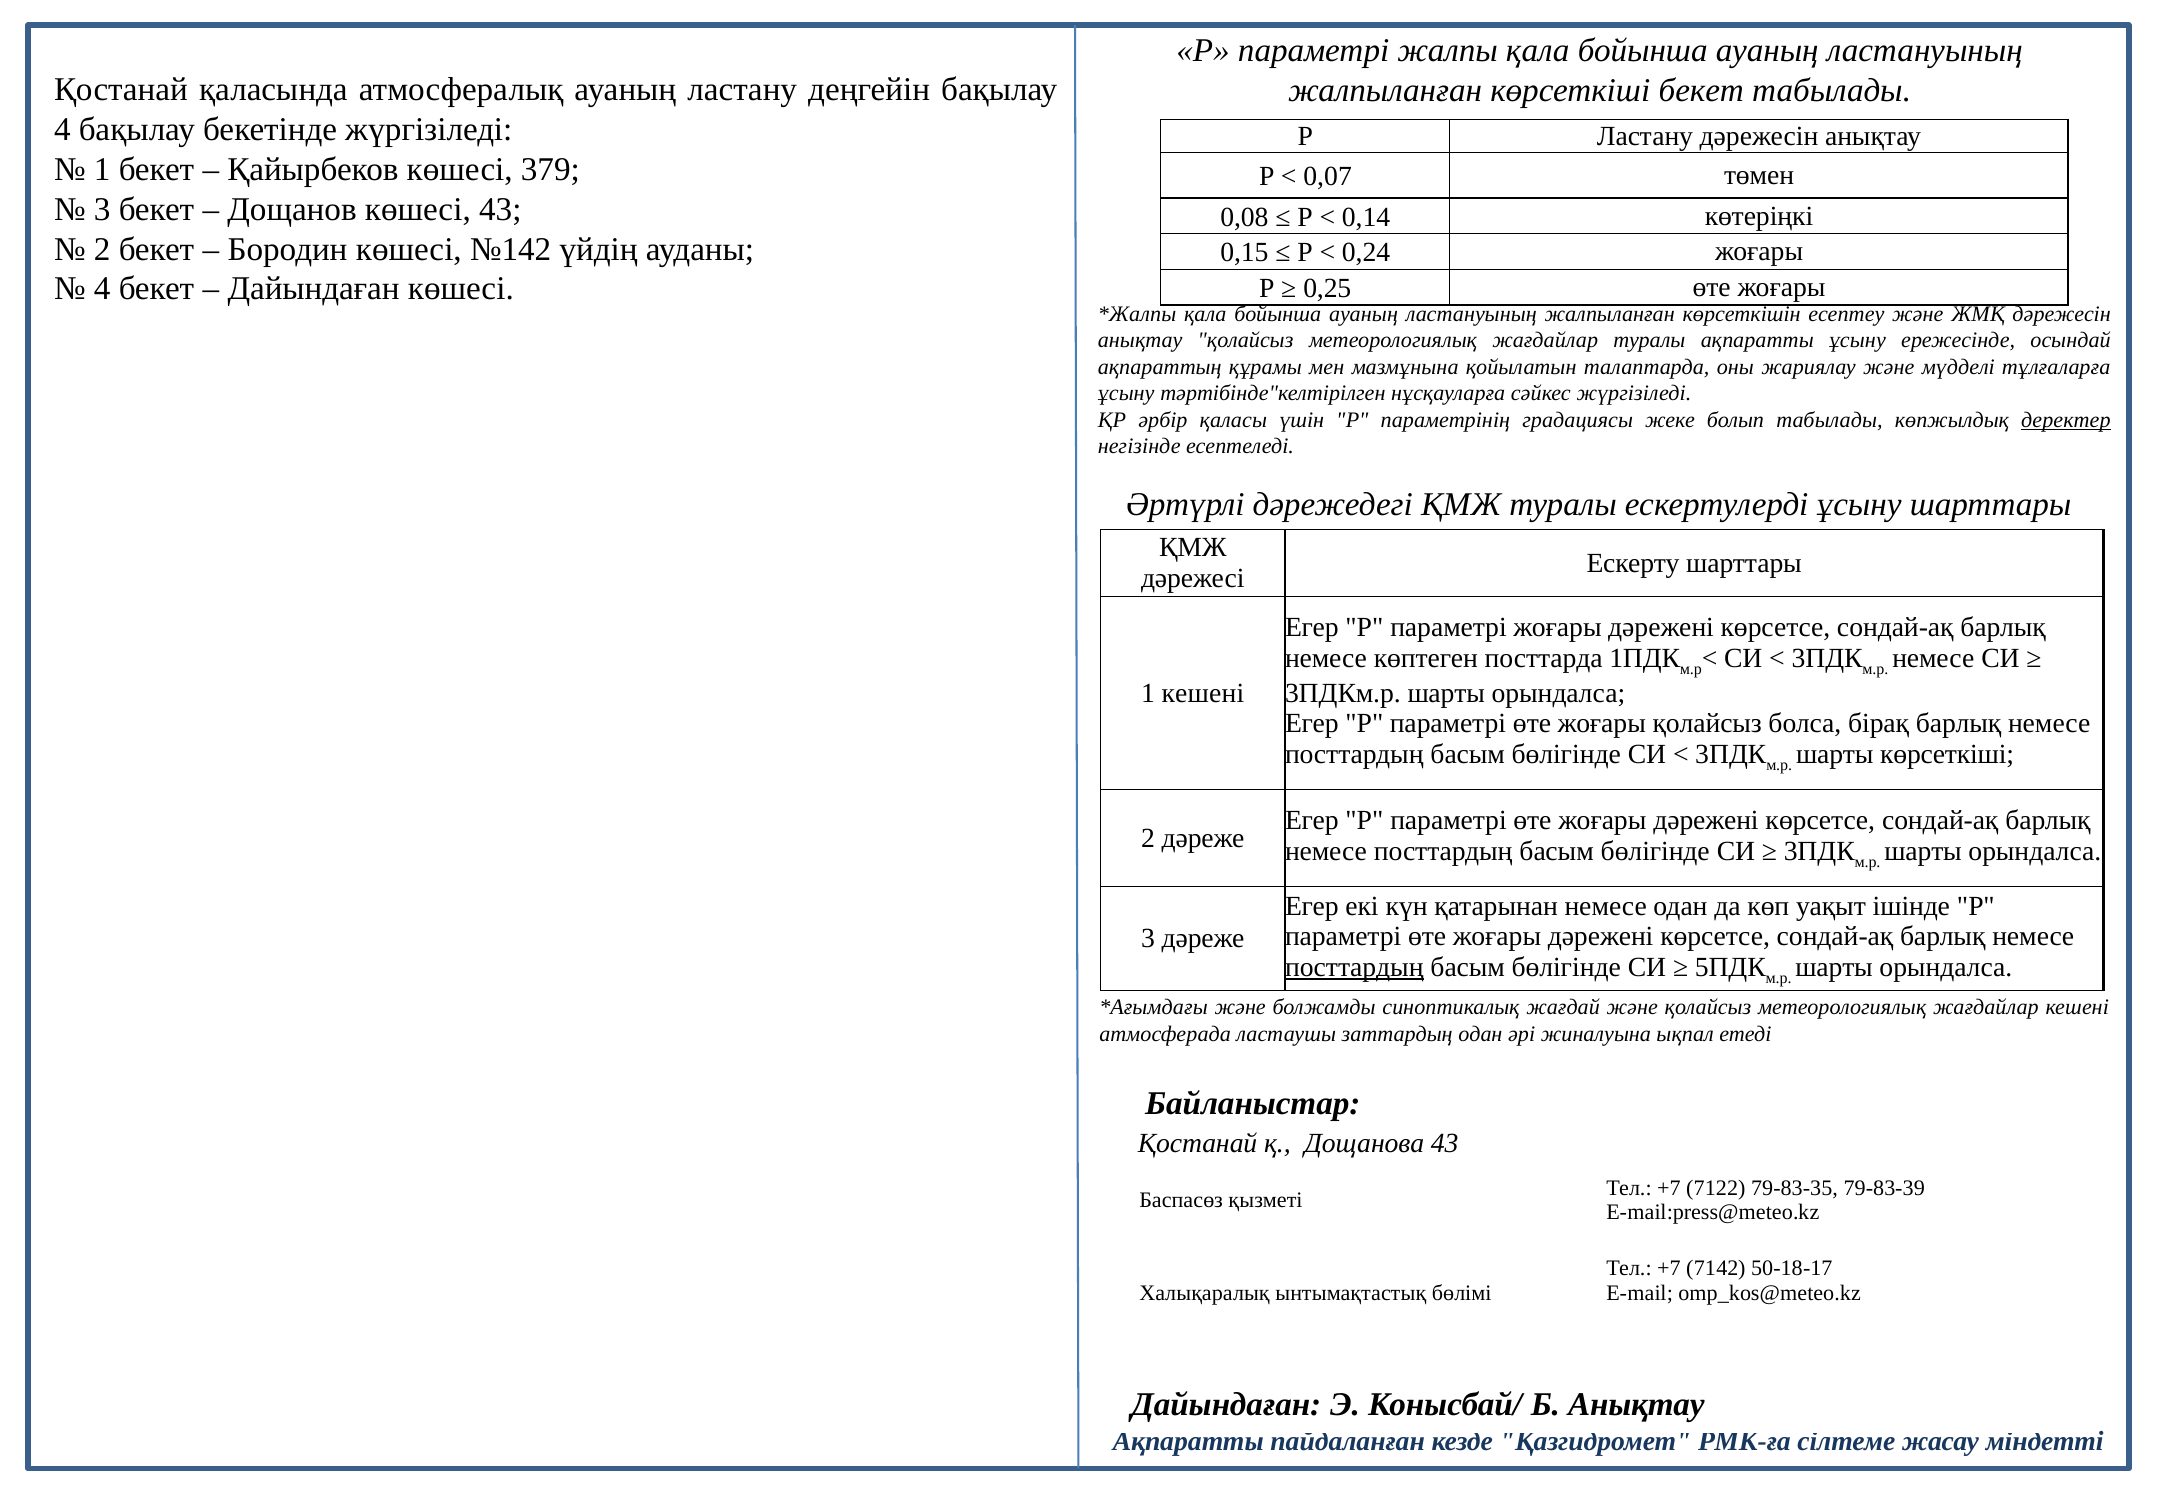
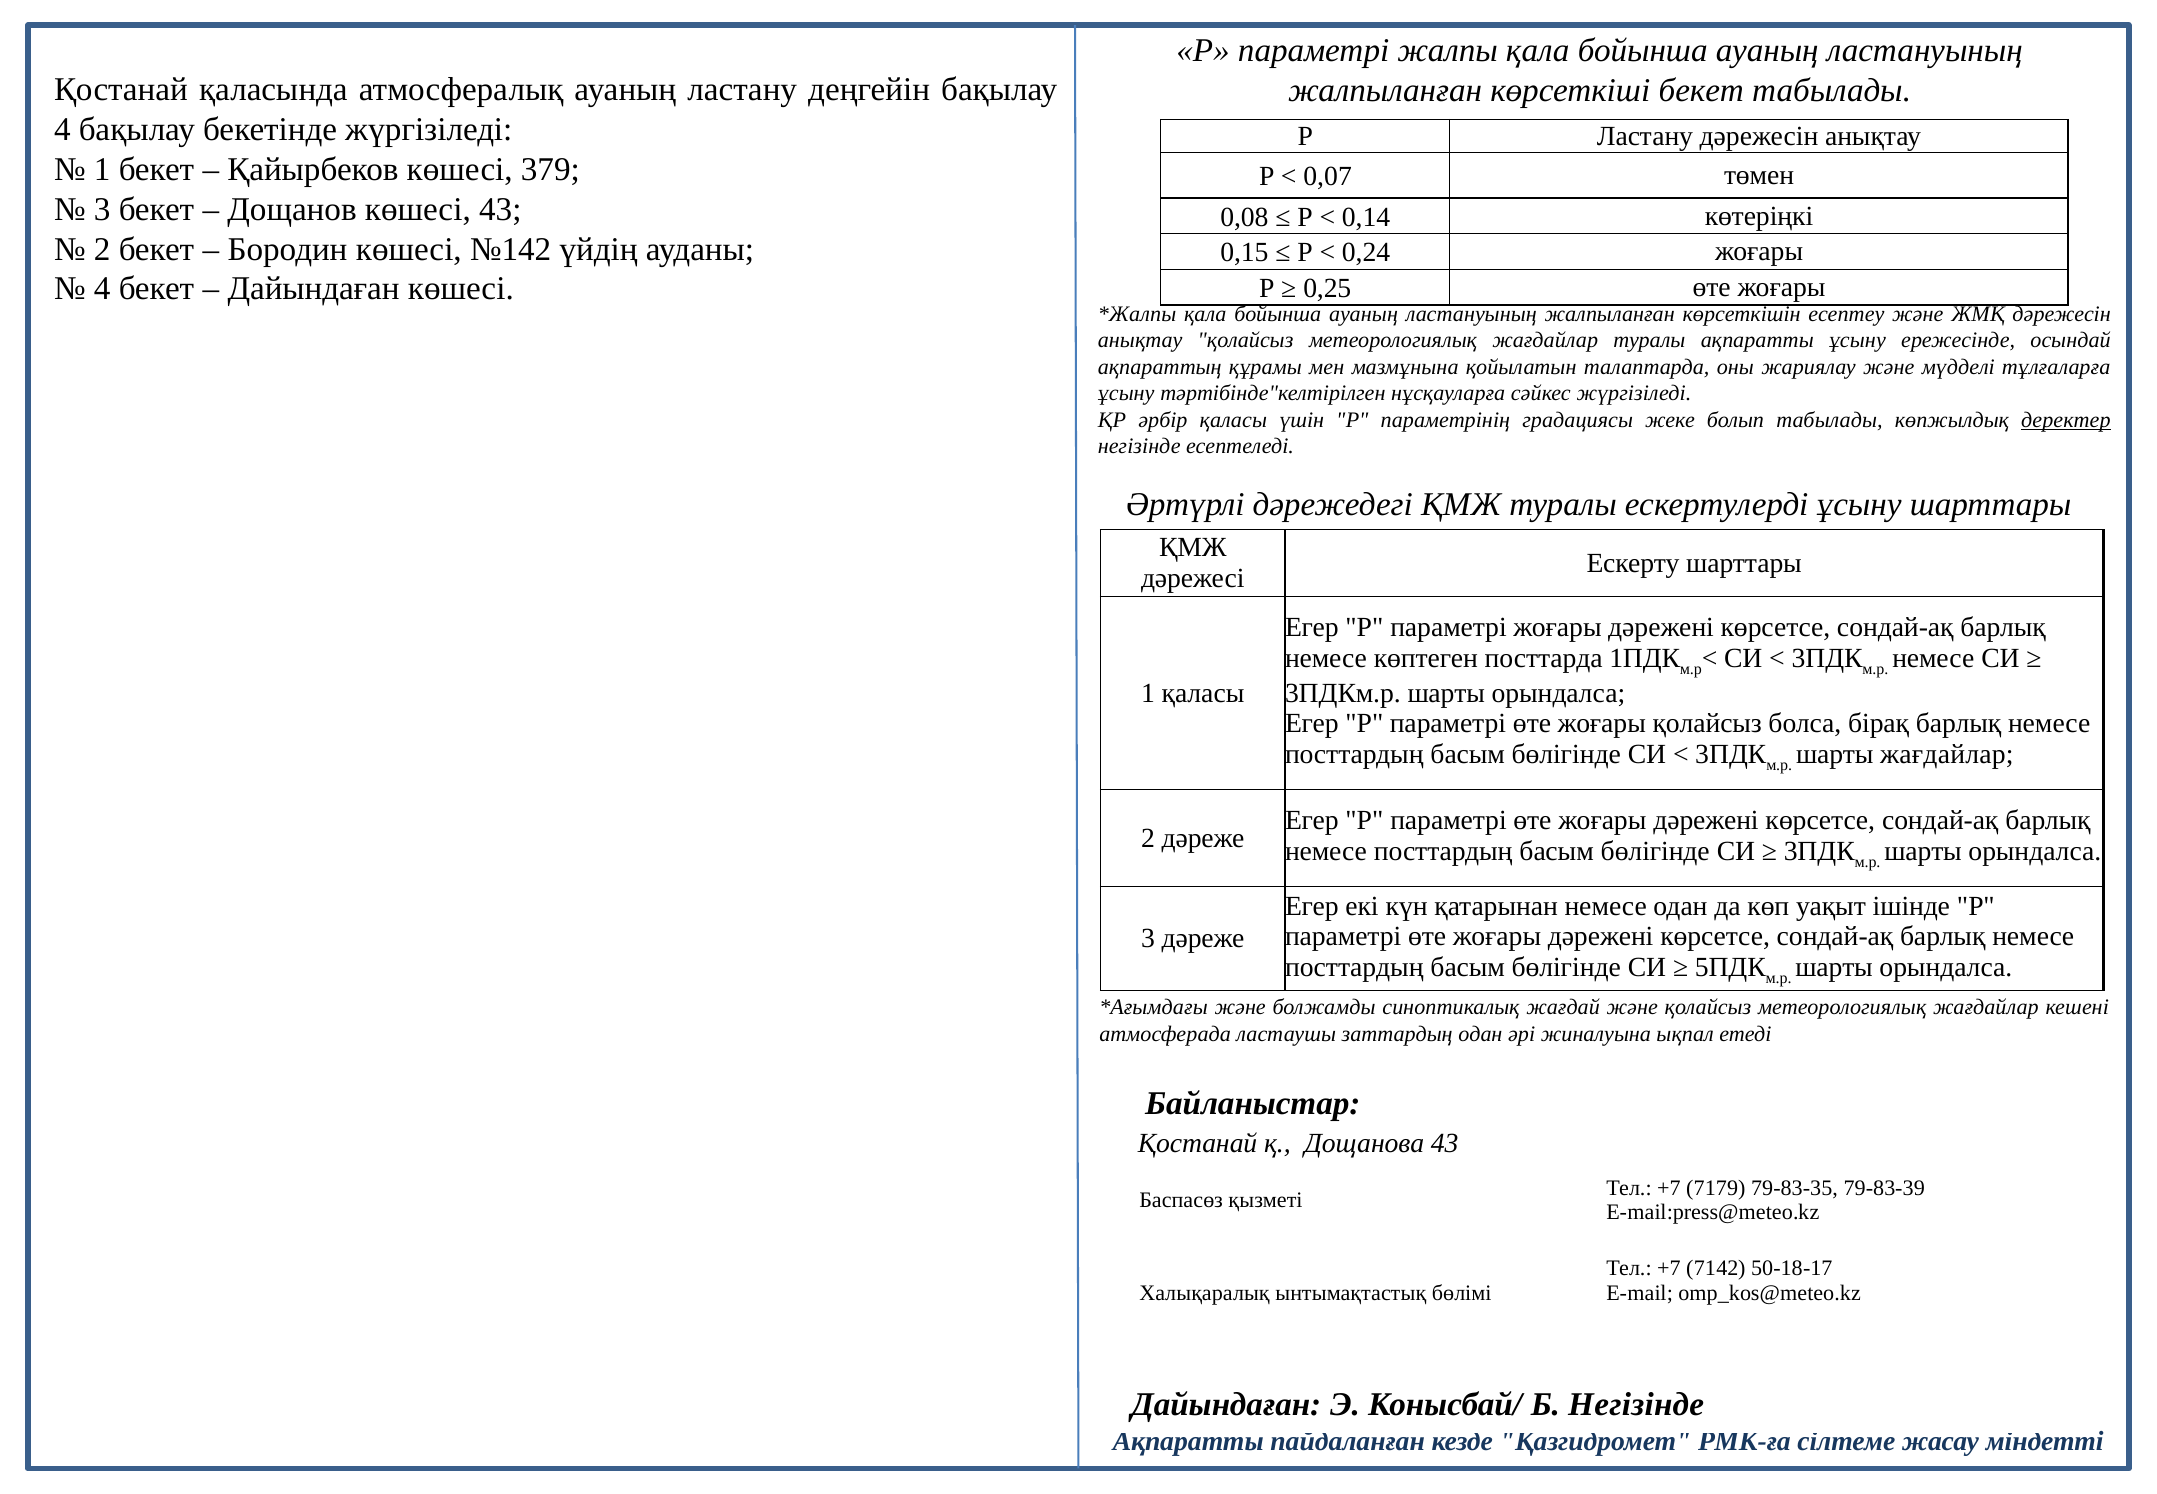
1 кешені: кешені -> қаласы
шарты көрсеткіші: көрсеткіші -> жағдайлар
посттардың at (1354, 967) underline: present -> none
7122: 7122 -> 7179
Б Анықтау: Анықтау -> Негізінде
